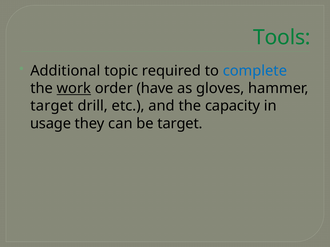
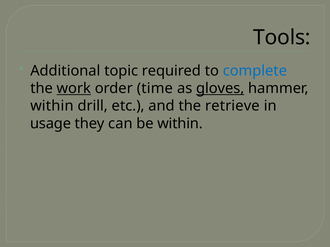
Tools colour: green -> black
have: have -> time
gloves underline: none -> present
target at (52, 106): target -> within
capacity: capacity -> retrieve
be target: target -> within
